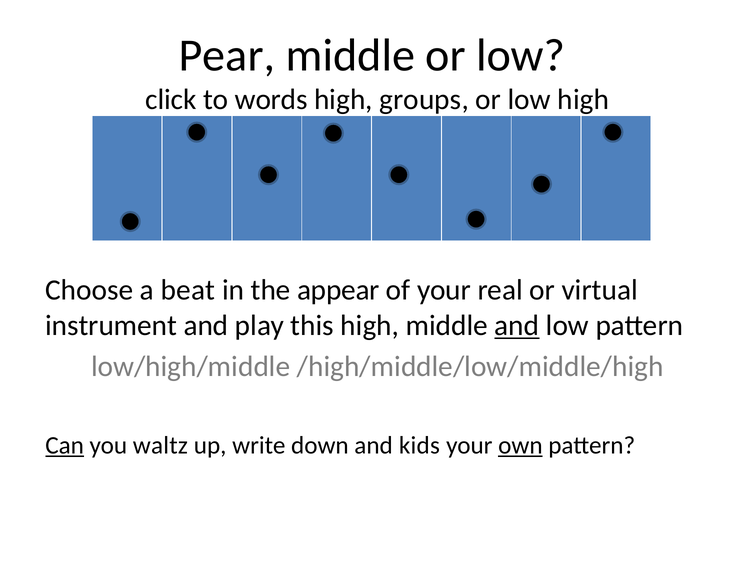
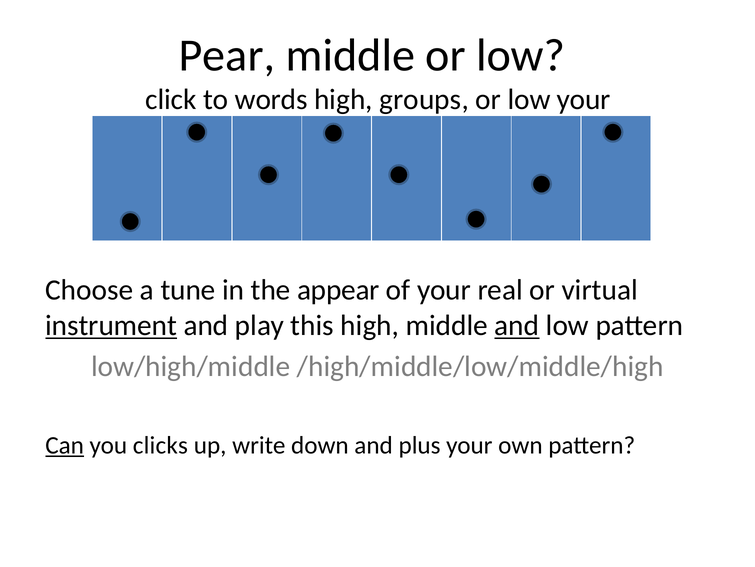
low high: high -> your
beat: beat -> tune
instrument underline: none -> present
waltz: waltz -> clicks
kids: kids -> plus
own underline: present -> none
